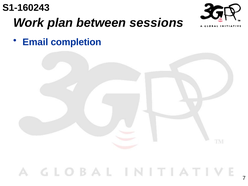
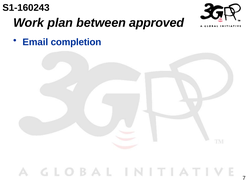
sessions: sessions -> approved
